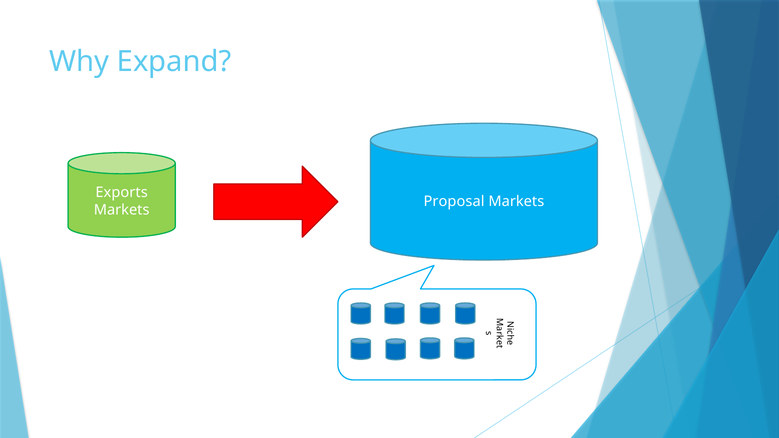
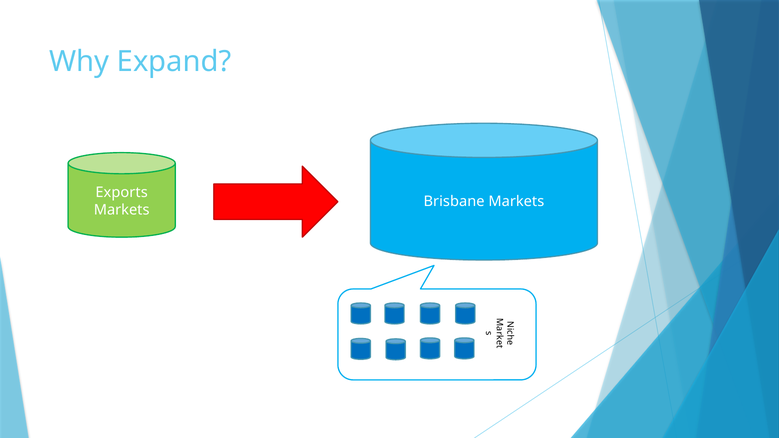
Proposal: Proposal -> Brisbane
